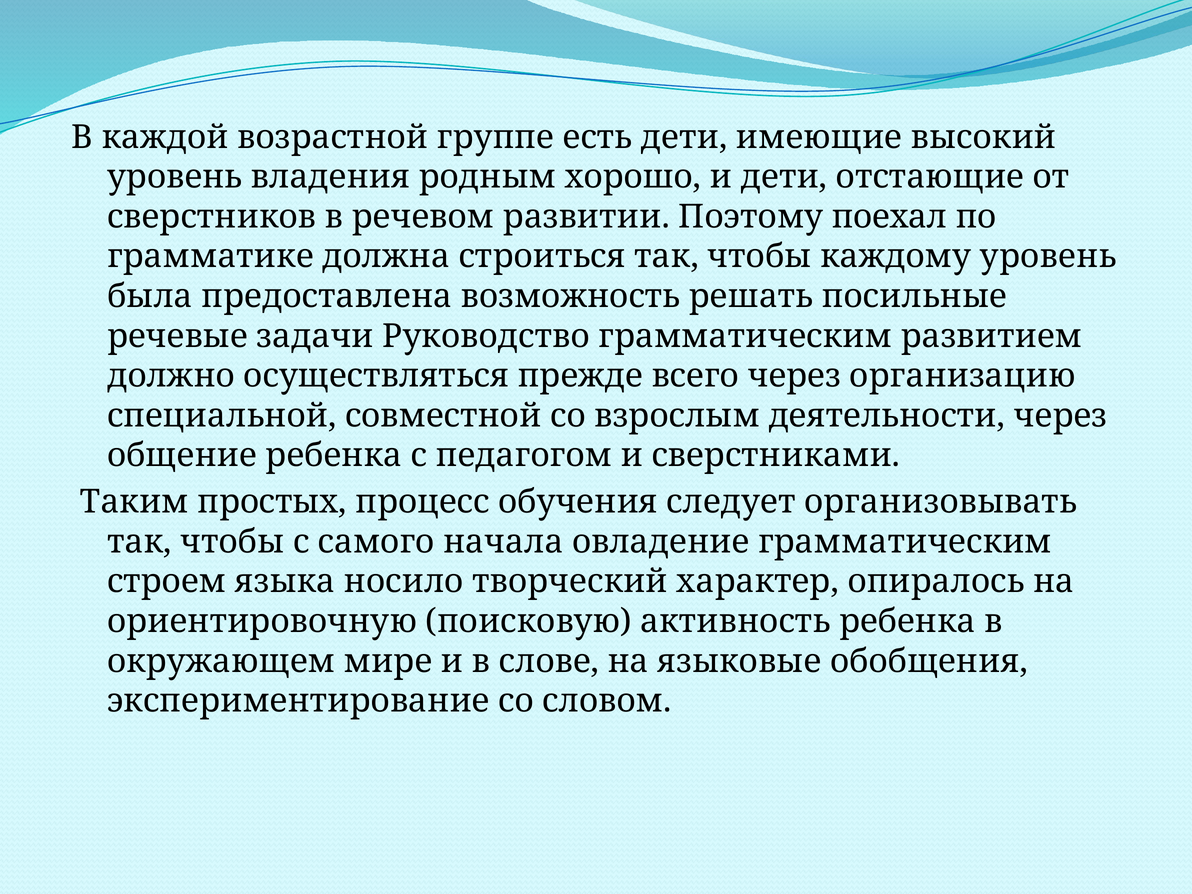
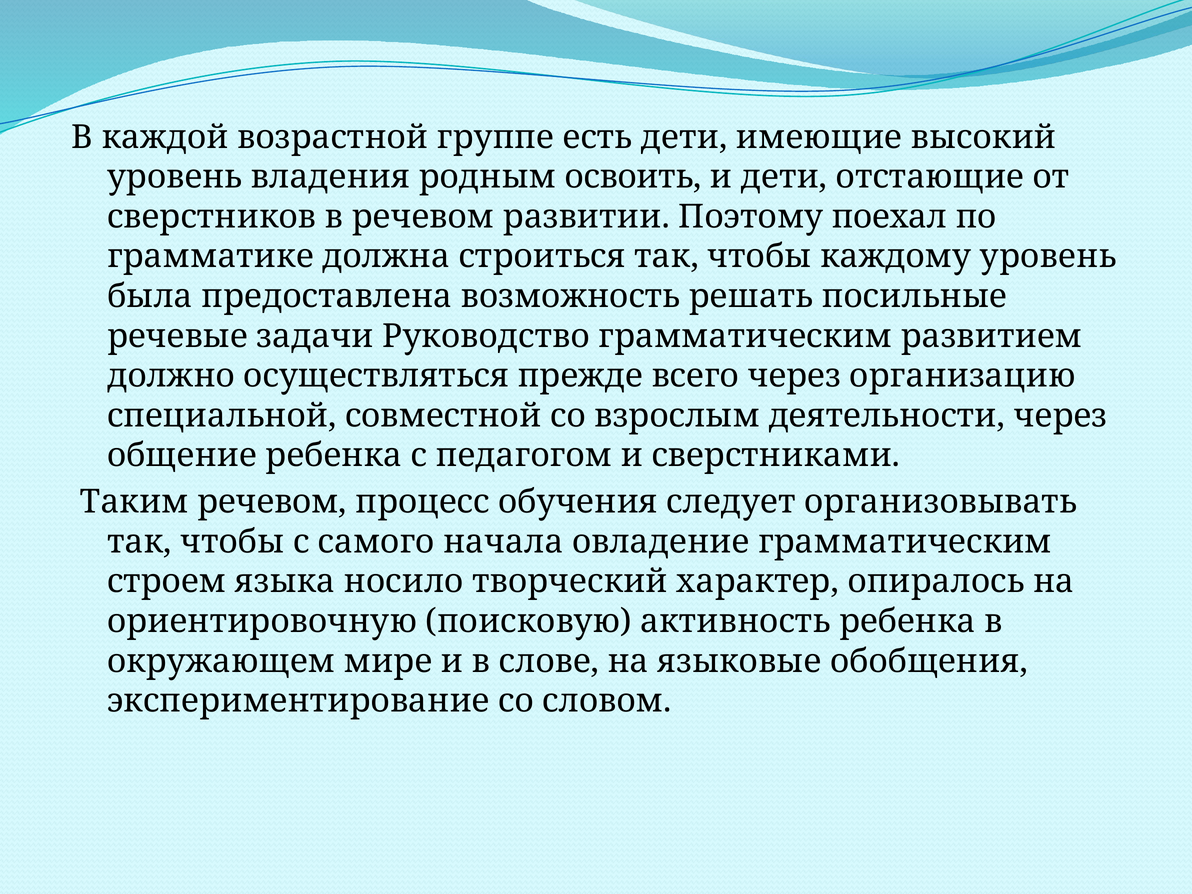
хорошо: хорошо -> освоить
Таким простых: простых -> речевом
